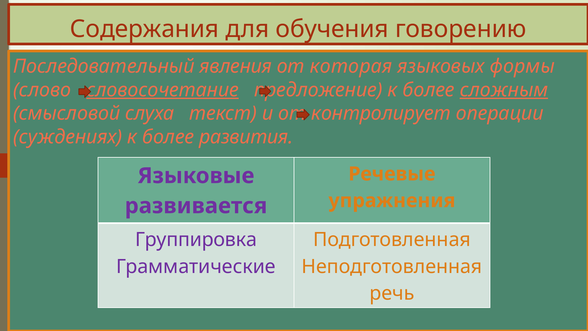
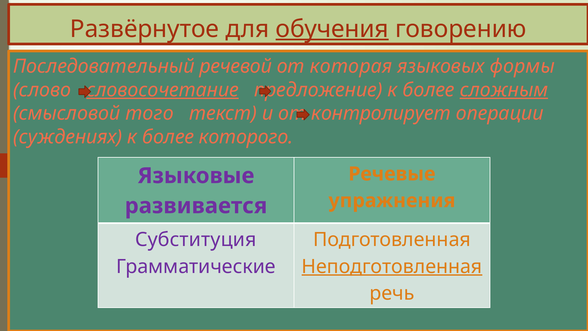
Содержания: Содержания -> Развёрнутое
обучения underline: none -> present
явления: явления -> речевой
слуха: слуха -> того
развития: развития -> которого
Группировка: Группировка -> Субституция
Неподготовленная underline: none -> present
